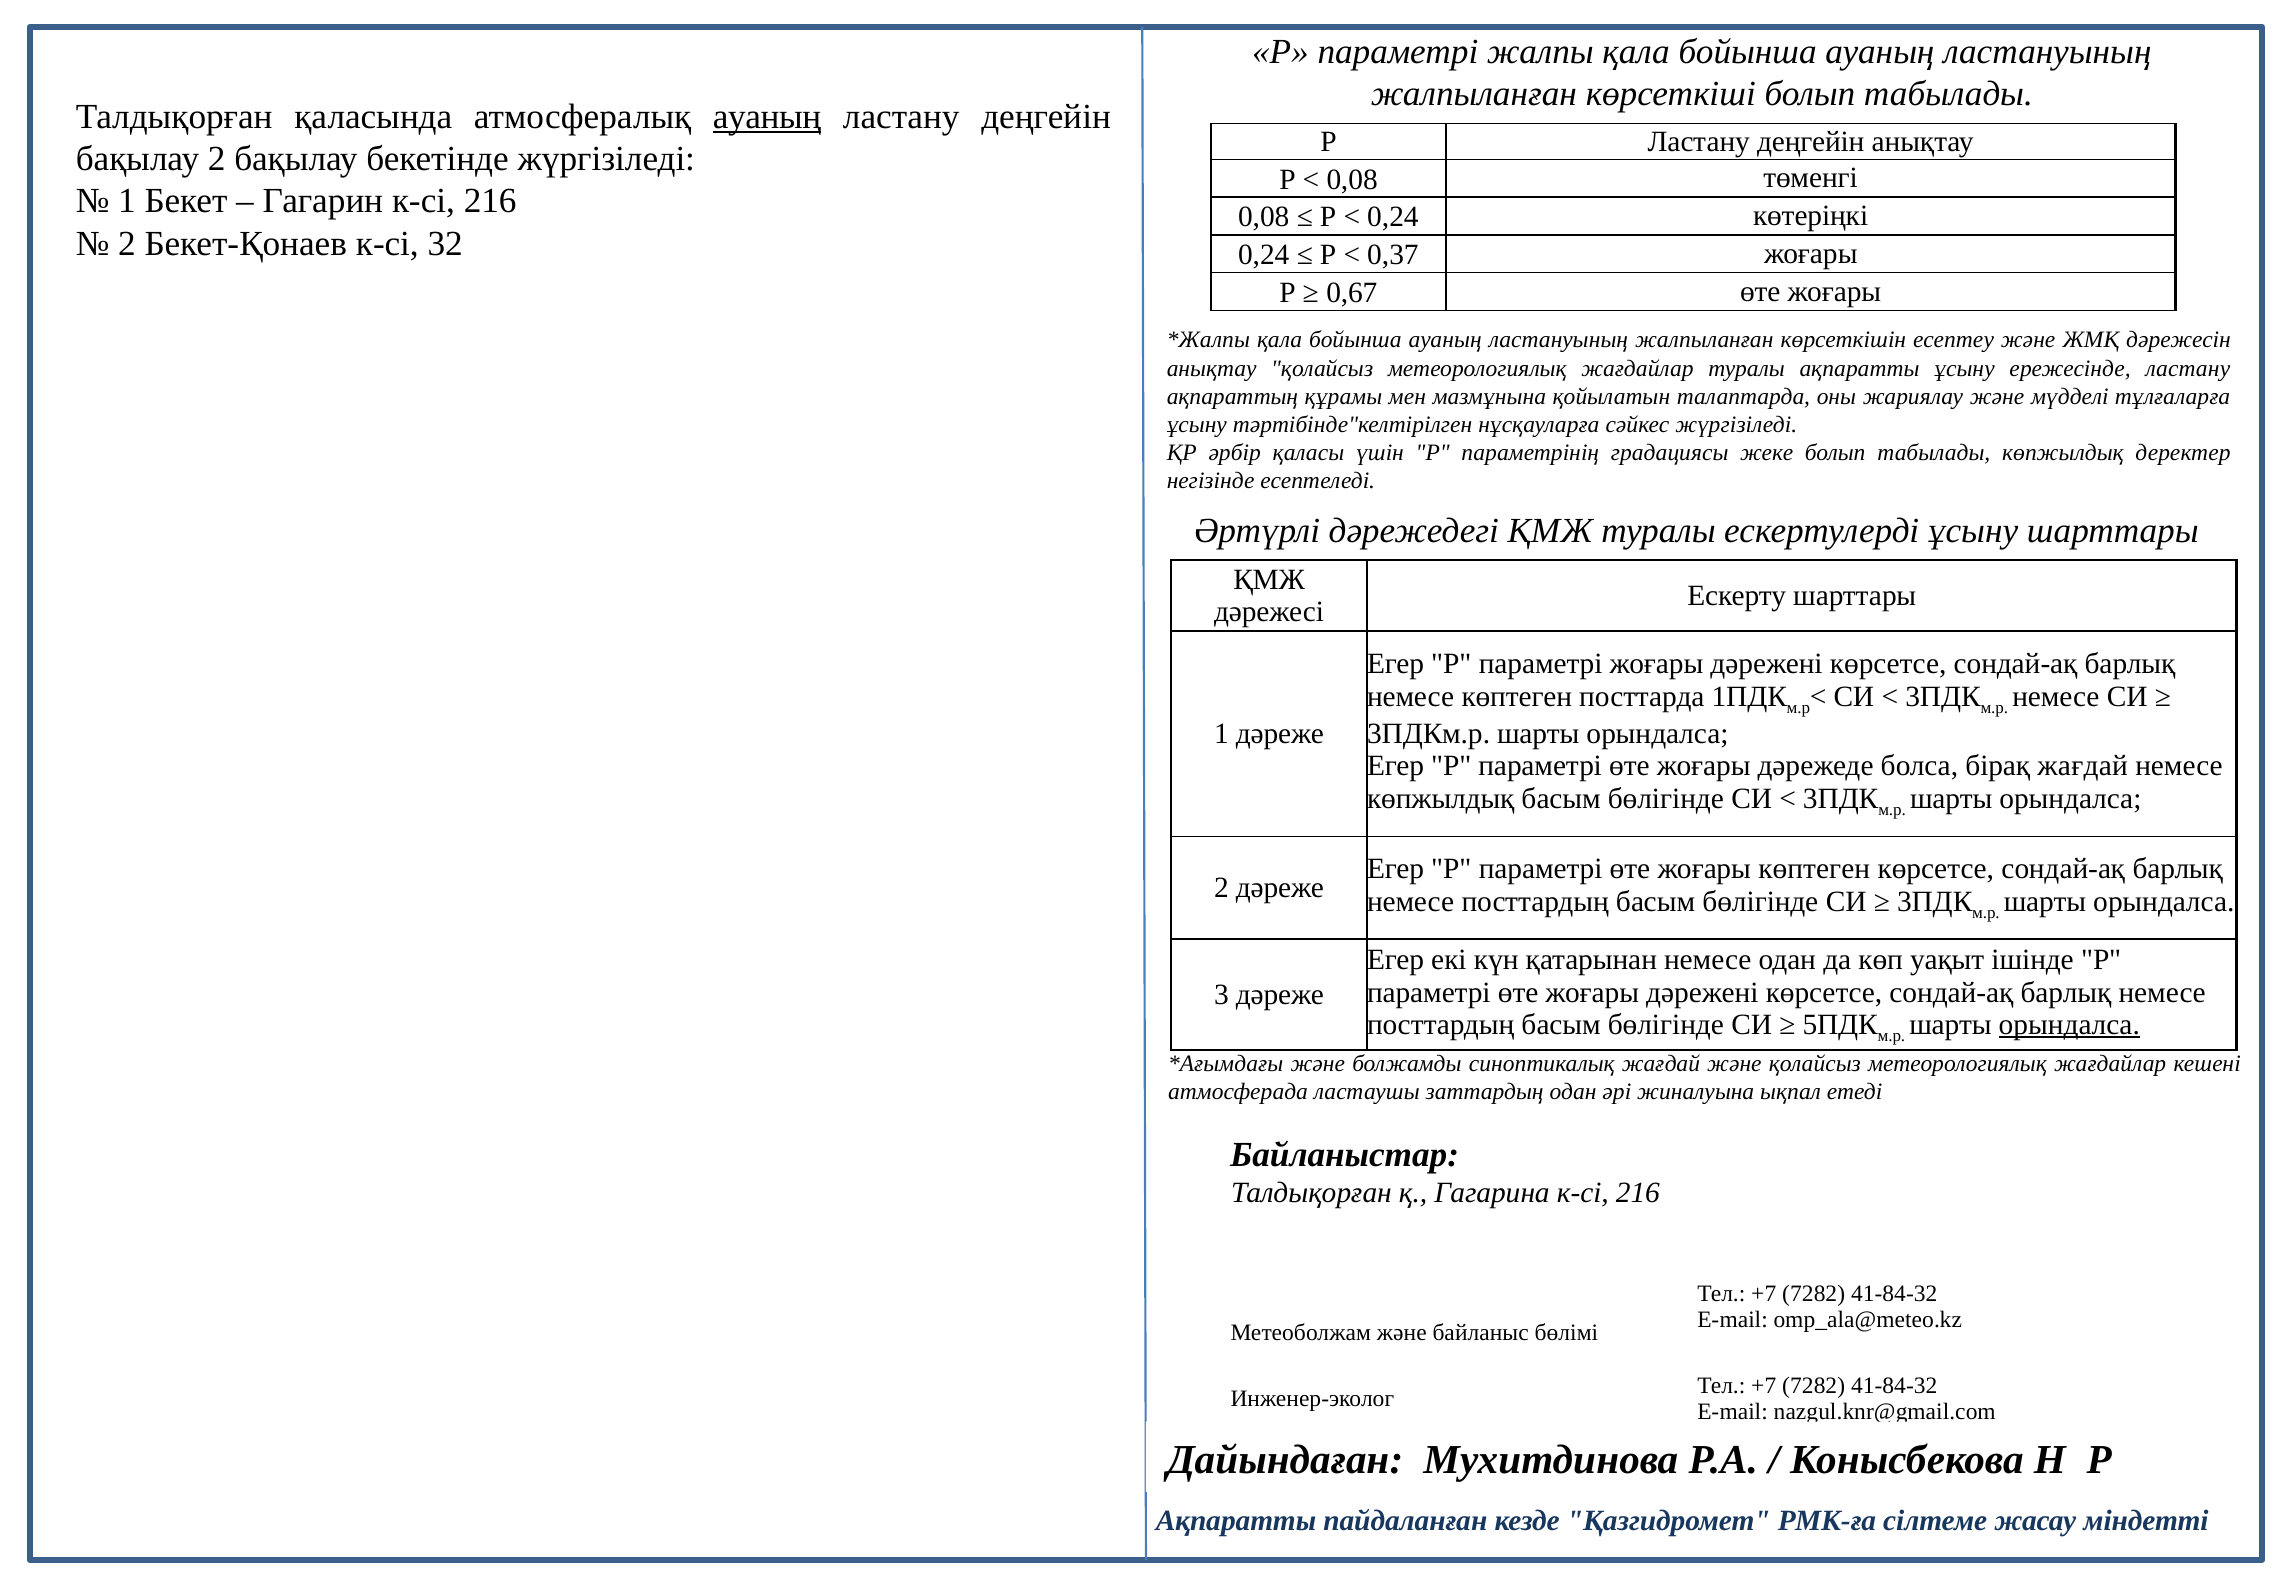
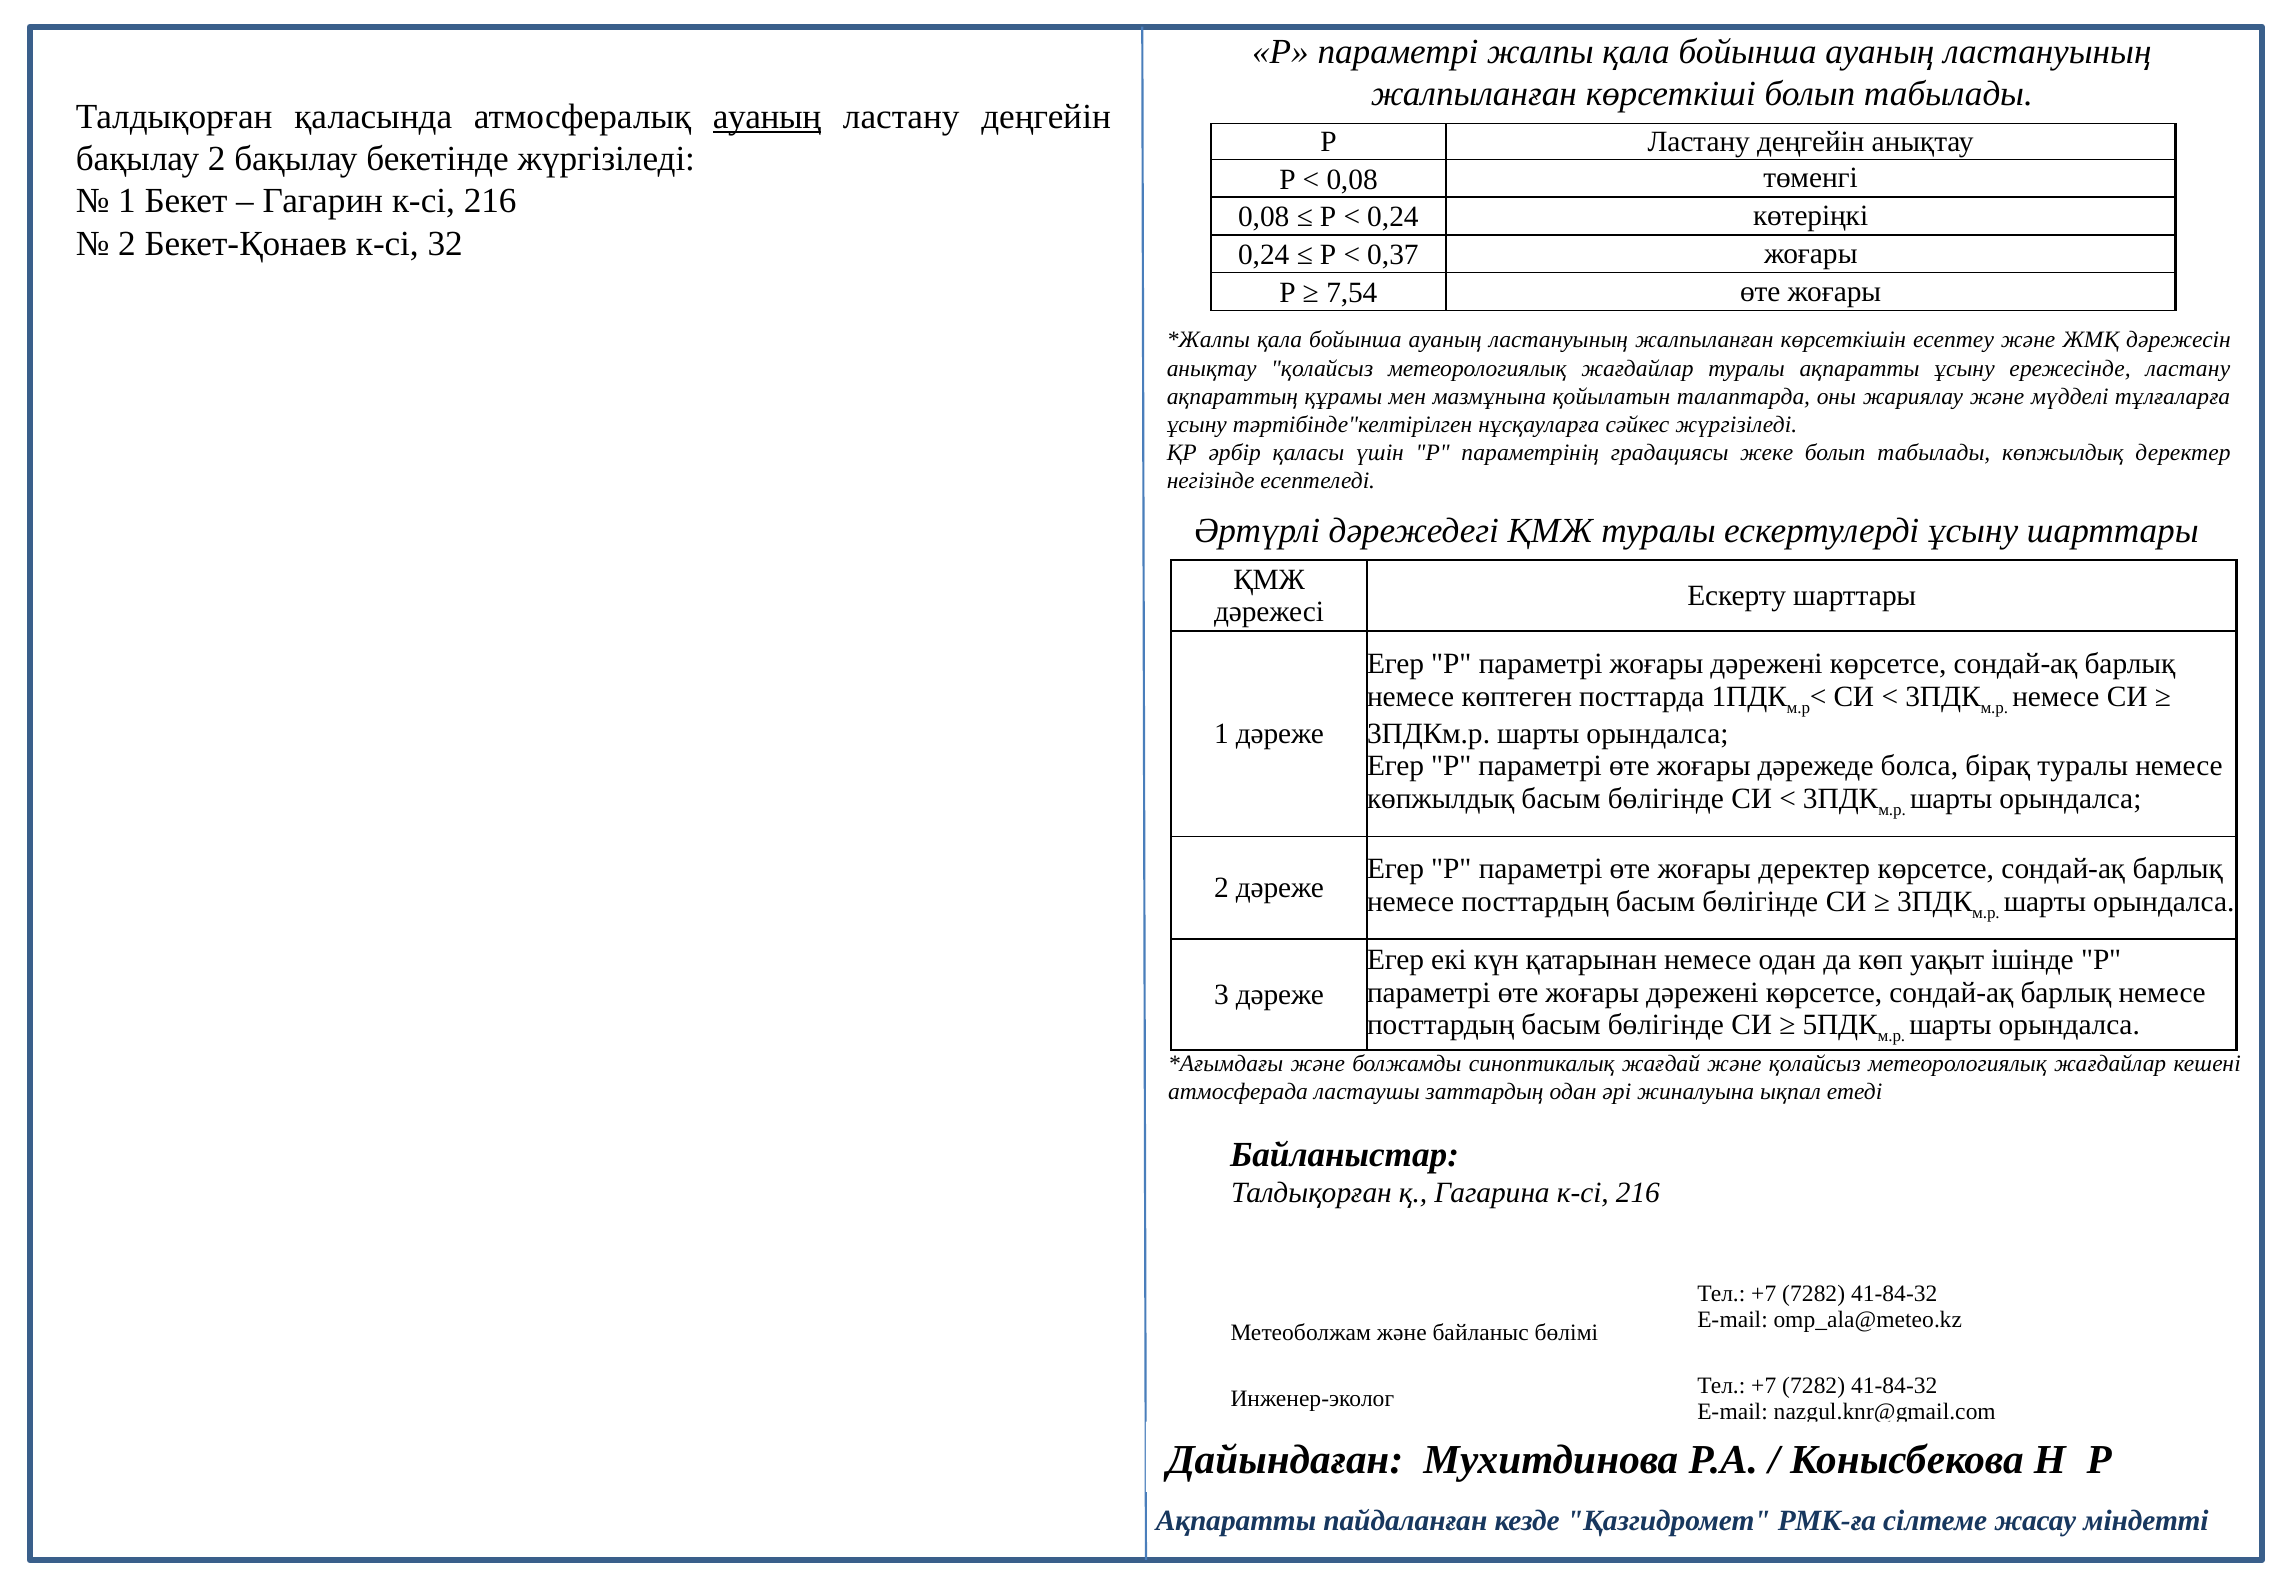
0,67: 0,67 -> 7,54
бірақ жағдай: жағдай -> туралы
жоғары көптеген: көптеген -> деректер
орындалса at (2069, 1025) underline: present -> none
